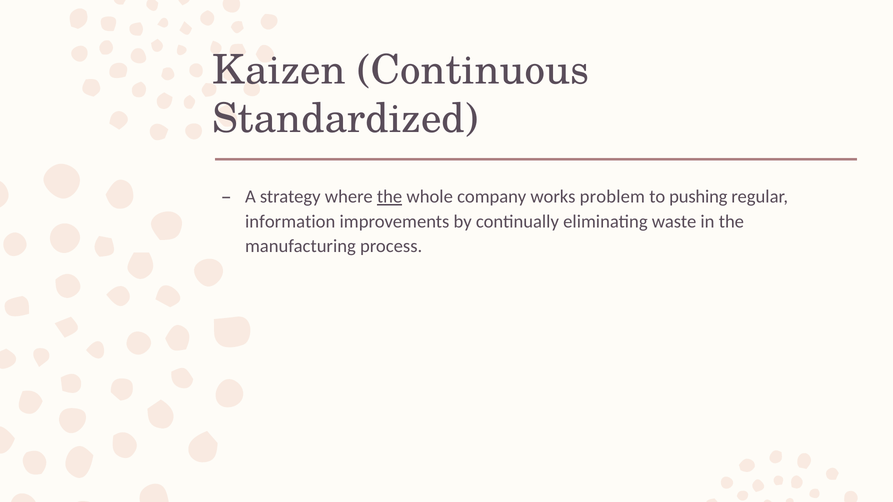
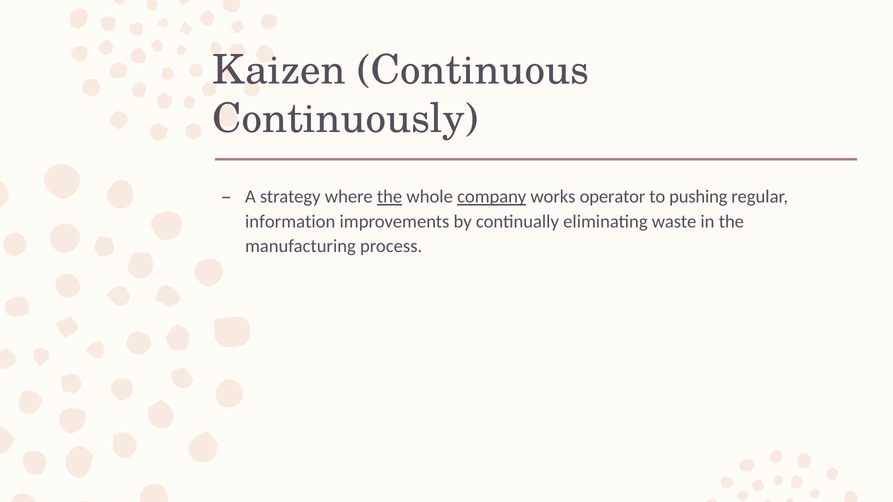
Standardized: Standardized -> Continuously
company underline: none -> present
problem: problem -> operator
